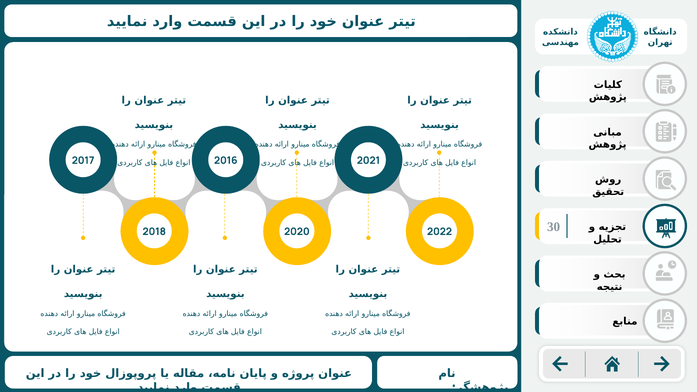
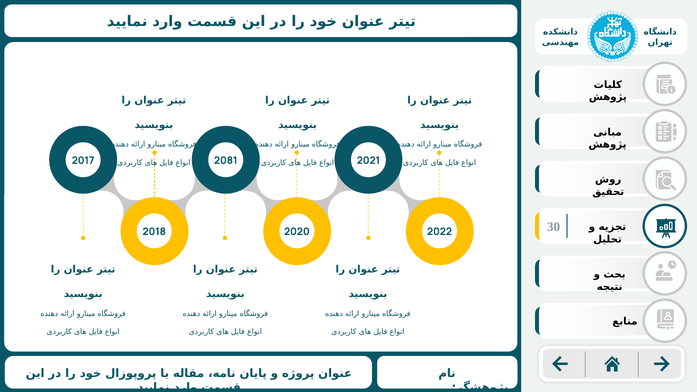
2016: 2016 -> 2081
